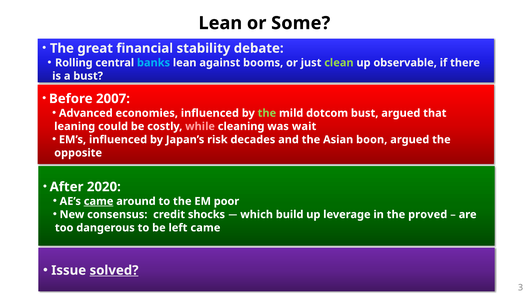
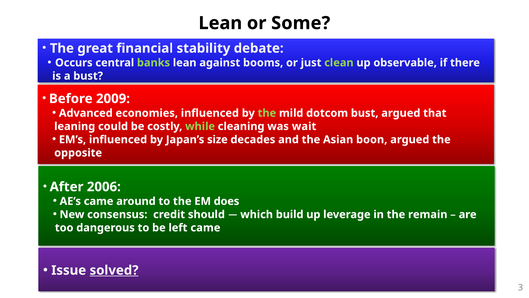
Rolling: Rolling -> Occurs
banks colour: light blue -> light green
2007: 2007 -> 2009
while colour: pink -> light green
risk: risk -> size
2020: 2020 -> 2006
came at (99, 201) underline: present -> none
poor: poor -> does
shocks: shocks -> should
proved: proved -> remain
